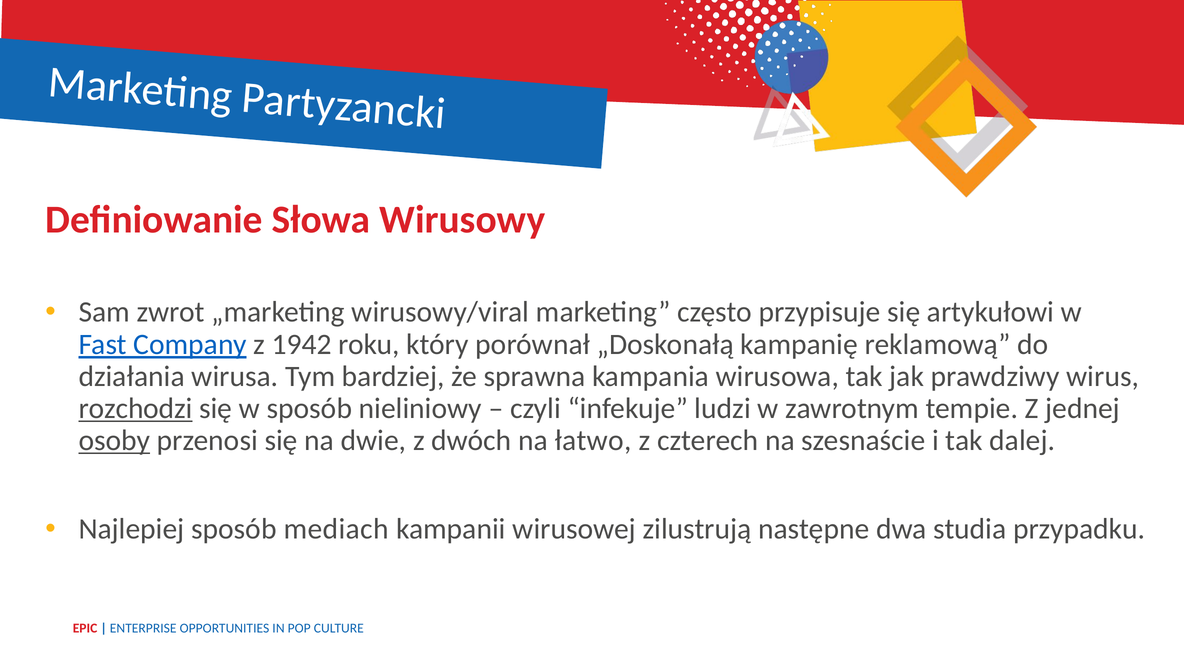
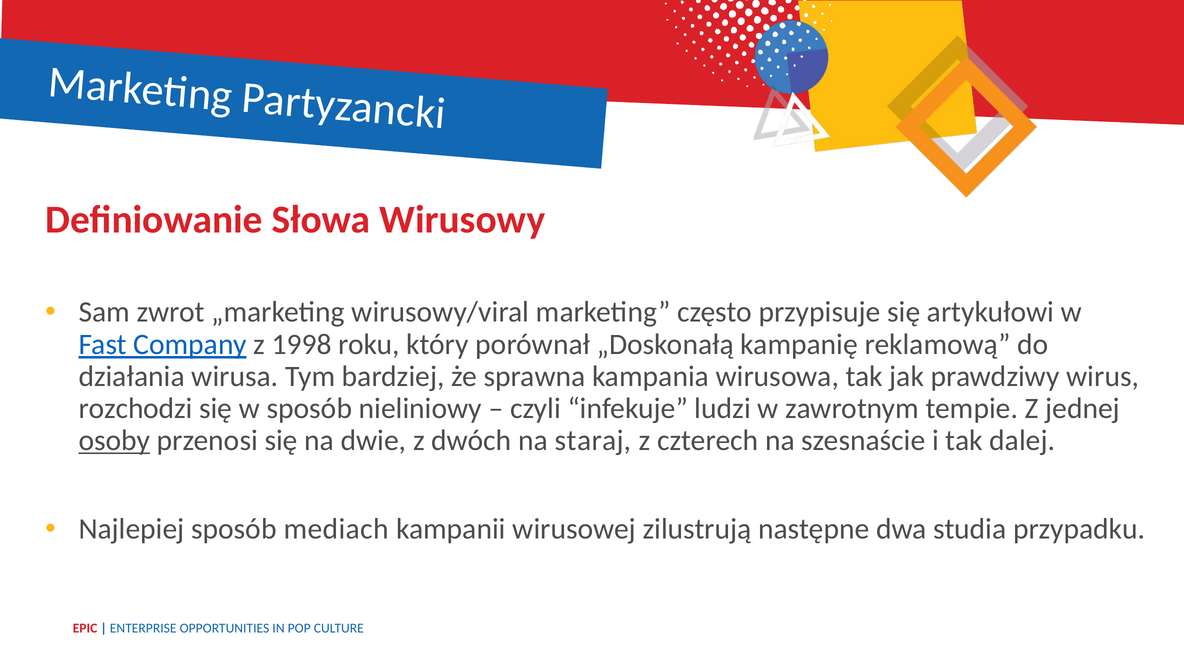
1942: 1942 -> 1998
rozchodzi underline: present -> none
łatwo: łatwo -> staraj
